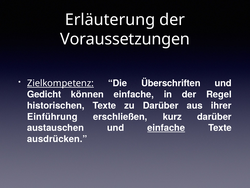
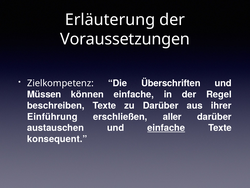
Zielkompetenz underline: present -> none
Gedicht: Gedicht -> Müssen
historischen: historischen -> beschreiben
kurz: kurz -> aller
ausdrücken: ausdrücken -> konsequent
